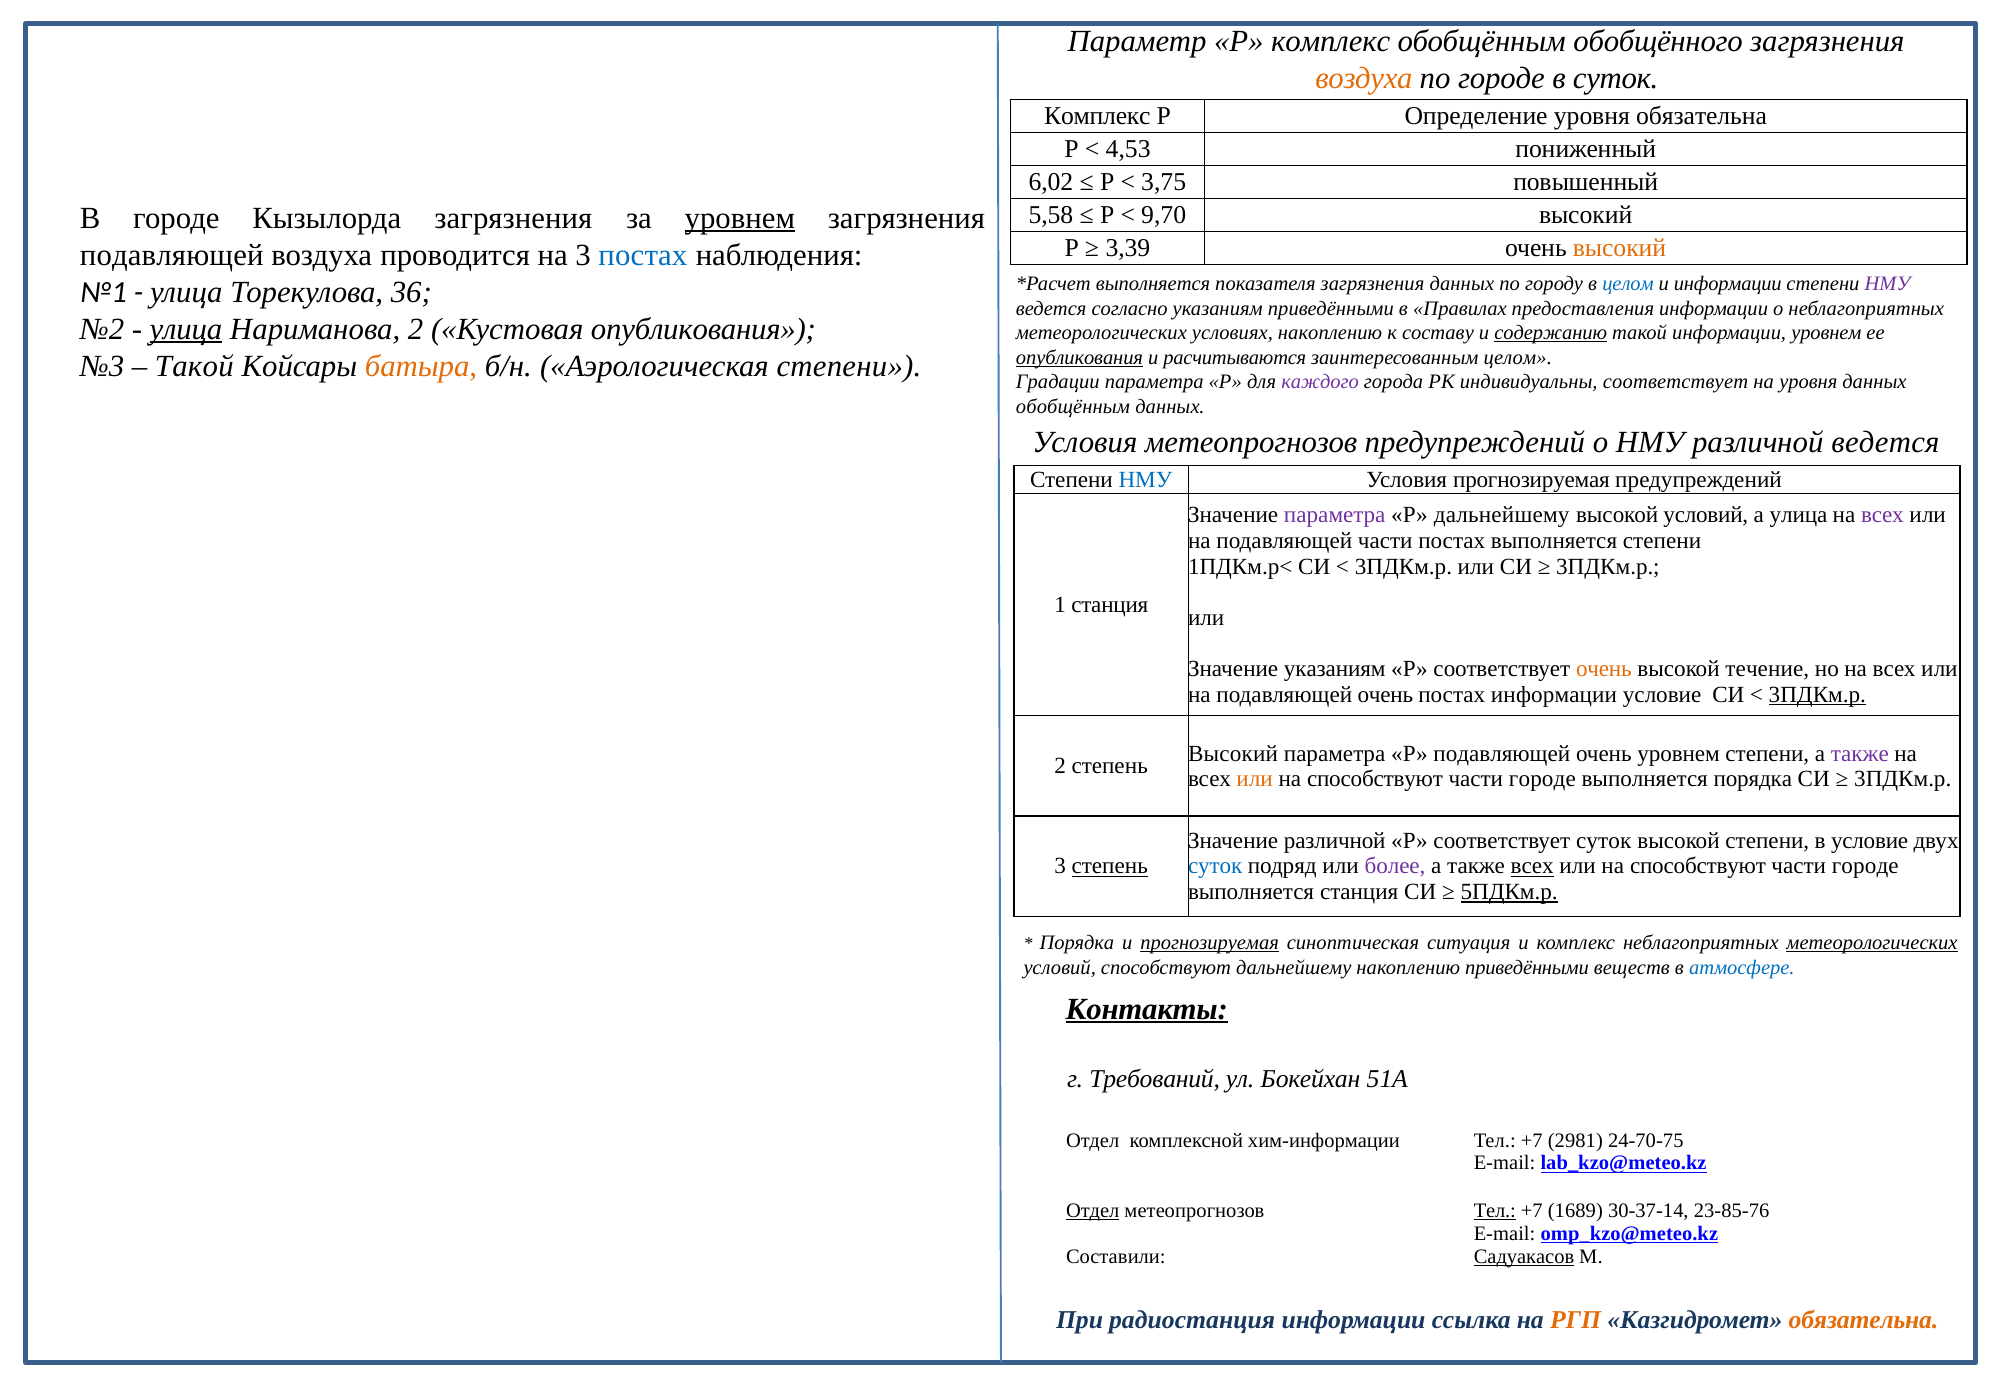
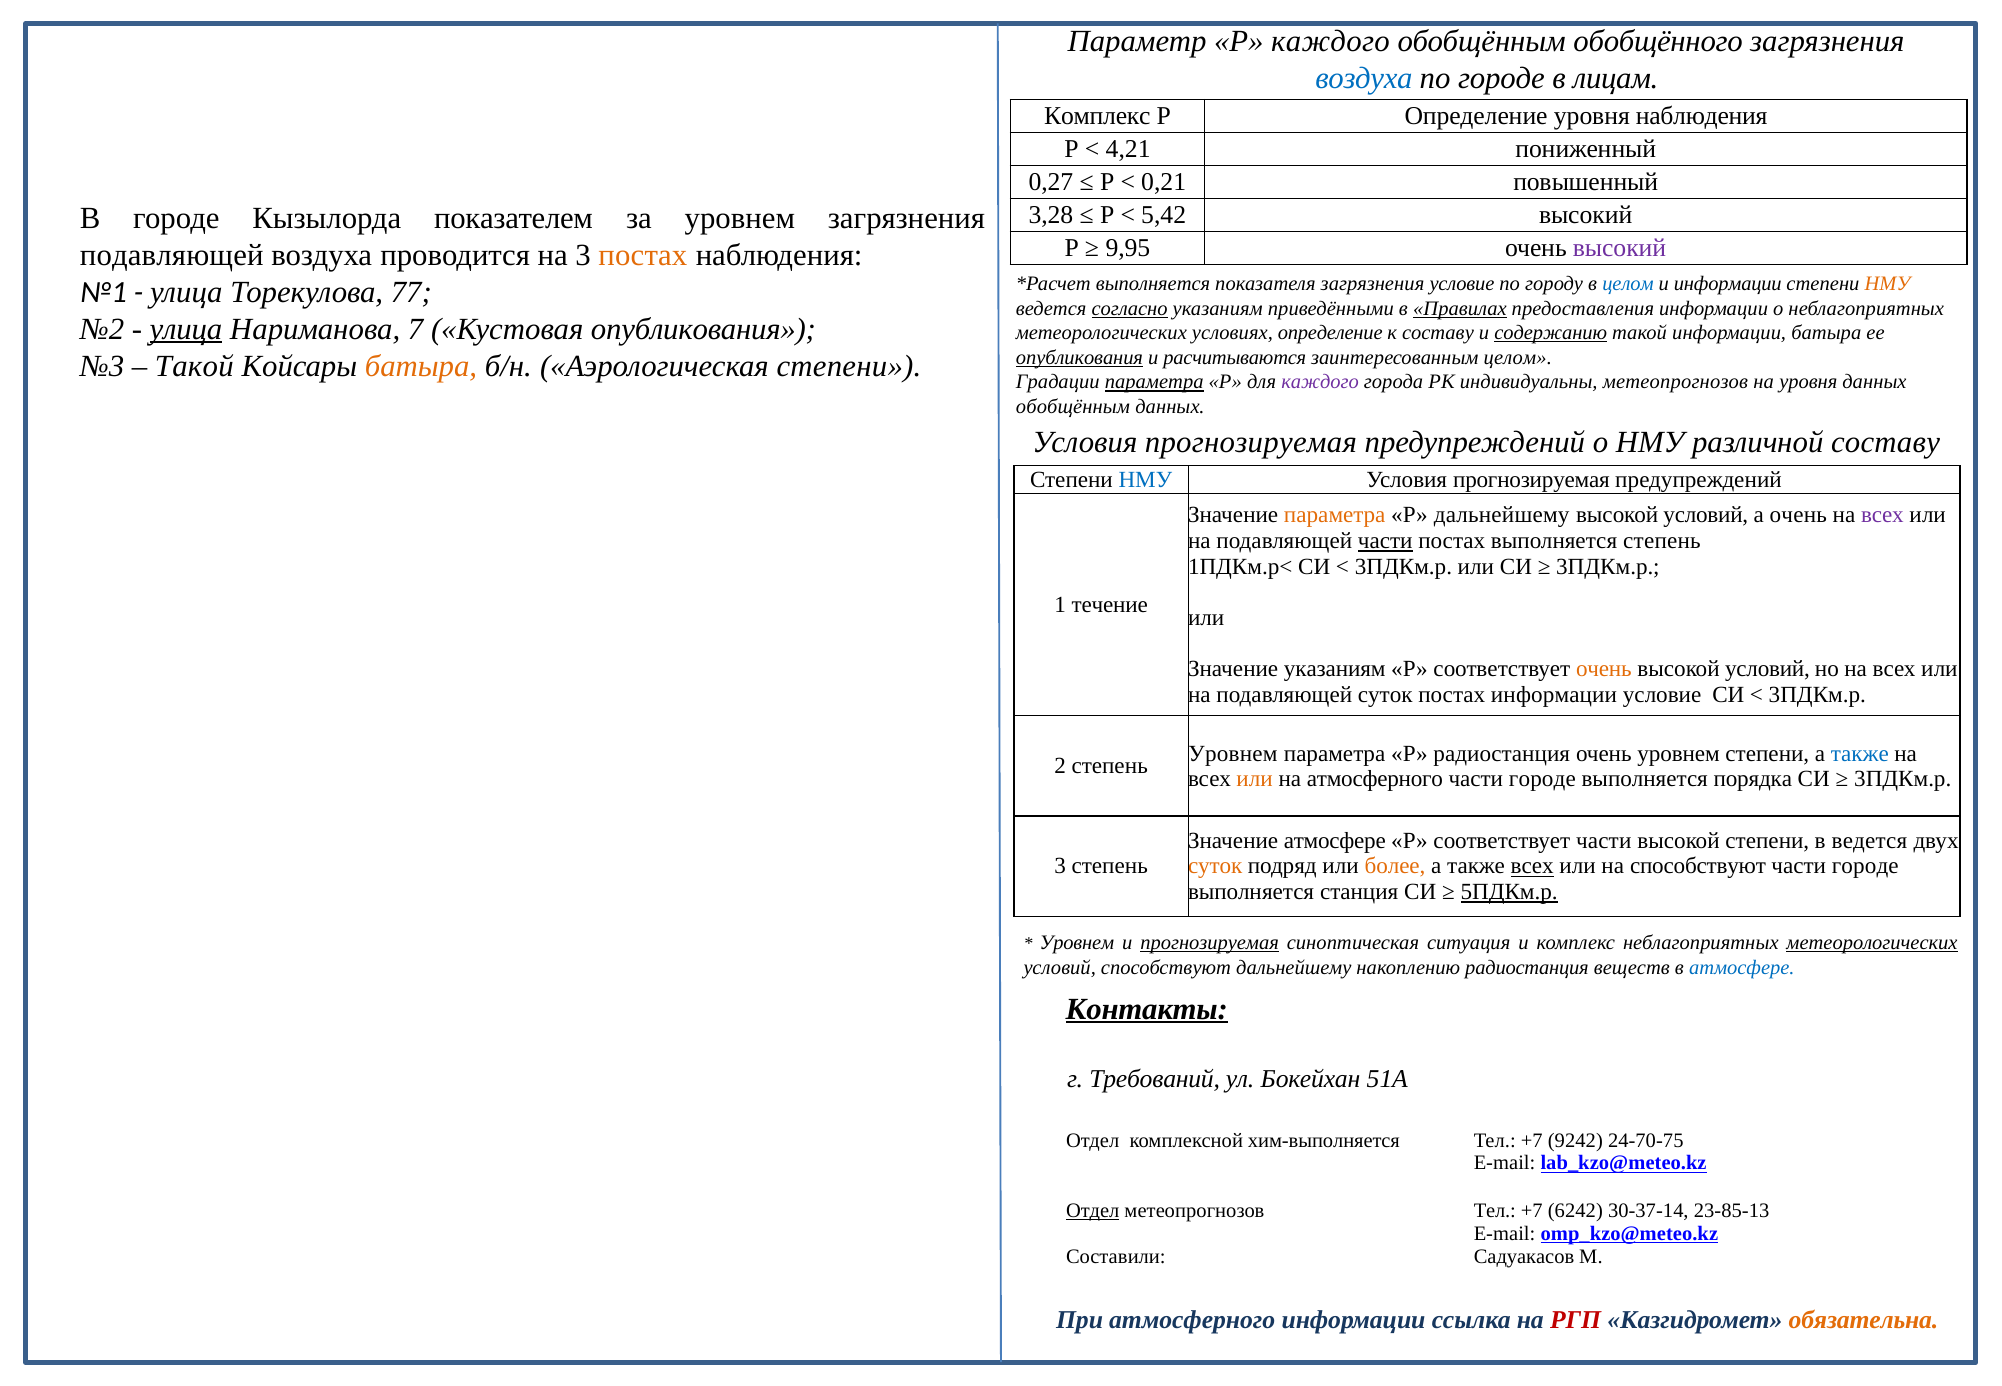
Р комплекс: комплекс -> каждого
воздуха at (1364, 79) colour: orange -> blue
в суток: суток -> лицам
уровня обязательна: обязательна -> наблюдения
4,53: 4,53 -> 4,21
6,02: 6,02 -> 0,27
3,75: 3,75 -> 0,21
5,58: 5,58 -> 3,28
9,70: 9,70 -> 5,42
Кызылорда загрязнения: загрязнения -> показателем
уровнем at (740, 218) underline: present -> none
3,39: 3,39 -> 9,95
высокий at (1620, 248) colour: orange -> purple
постах at (643, 255) colour: blue -> orange
загрязнения данных: данных -> условие
НМУ at (1887, 284) colour: purple -> orange
36: 36 -> 77
согласно underline: none -> present
Правилах underline: none -> present
Нариманова 2: 2 -> 7
условиях накоплению: накоплению -> определение
информации уровнем: уровнем -> батыра
параметра at (1154, 382) underline: none -> present
индивидуальны соответствует: соответствует -> метеопрогнозов
метеопрогнозов at (1251, 442): метеопрогнозов -> прогнозируемая
различной ведется: ведется -> составу
параметра at (1335, 515) colour: purple -> orange
а улица: улица -> очень
части at (1385, 541) underline: none -> present
выполняется степени: степени -> степень
1 станция: станция -> течение
течение at (1767, 669): течение -> условий
на подавляющей очень: очень -> суток
3ПДКм.р at (1817, 695) underline: present -> none
Высокий at (1233, 753): Высокий -> Уровнем
Р подавляющей: подавляющей -> радиостанция
также at (1860, 753) colour: purple -> blue
способствуют at (1375, 779): способствуют -> атмосферного
Значение различной: различной -> атмосфере
соответствует суток: суток -> части
в условие: условие -> ведется
степень at (1110, 866) underline: present -> none
суток at (1215, 866) colour: blue -> orange
более colour: purple -> orange
Порядка at (1077, 943): Порядка -> Уровнем
накоплению приведёнными: приведёнными -> радиостанция
хим-информации: хим-информации -> хим-выполняется
2981: 2981 -> 9242
Тел at (1495, 1211) underline: present -> none
1689: 1689 -> 6242
23-85-76: 23-85-76 -> 23-85-13
Садуакасов underline: present -> none
При радиостанция: радиостанция -> атмосферного
РГП colour: orange -> red
